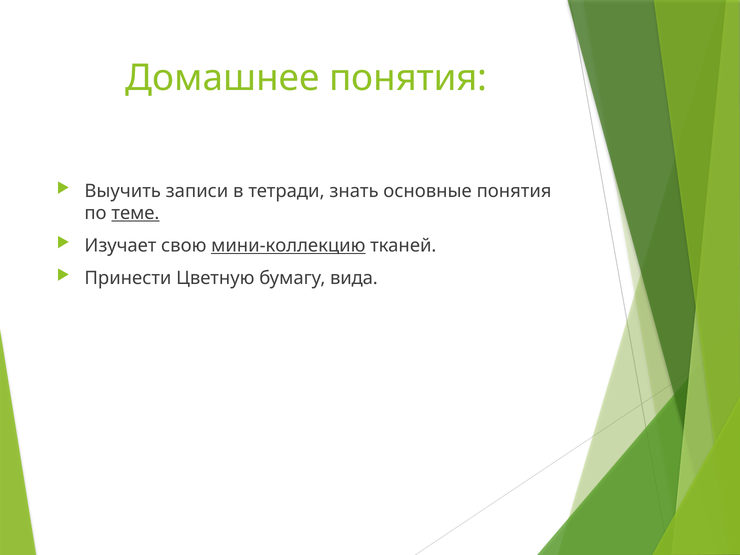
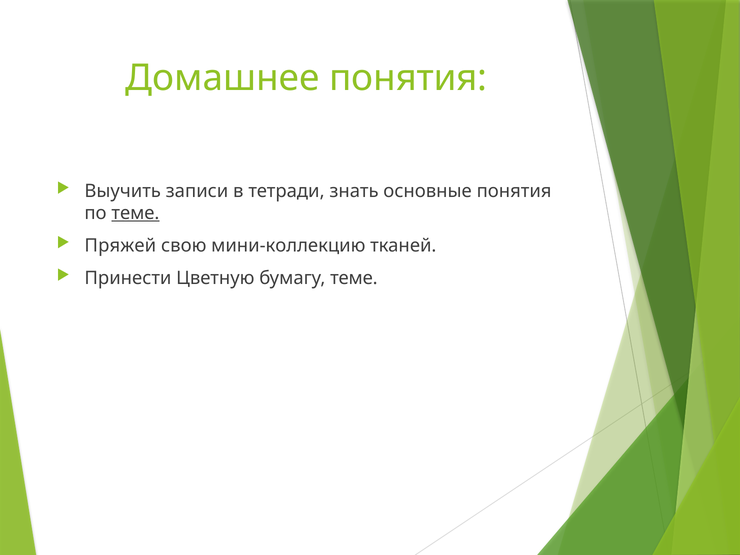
Изучает: Изучает -> Пряжей
мини-коллекцию underline: present -> none
бумагу вида: вида -> теме
